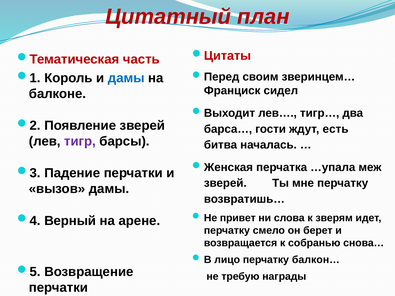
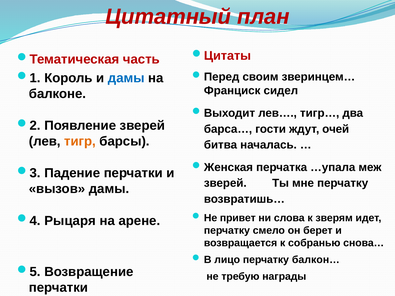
есть: есть -> очей
тигр colour: purple -> orange
Верный: Верный -> Рыцаря
